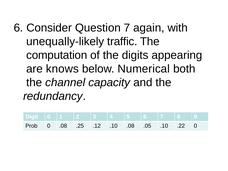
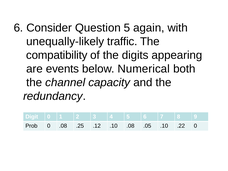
Question 7: 7 -> 5
computation: computation -> compatibility
knows: knows -> events
